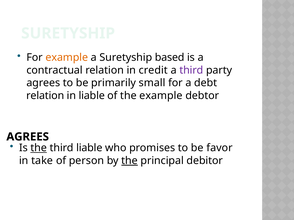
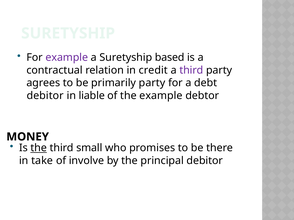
example at (67, 58) colour: orange -> purple
primarily small: small -> party
relation at (45, 96): relation -> debitor
AGREES at (28, 137): AGREES -> MONEY
third liable: liable -> small
favor: favor -> there
person: person -> involve
the at (130, 161) underline: present -> none
